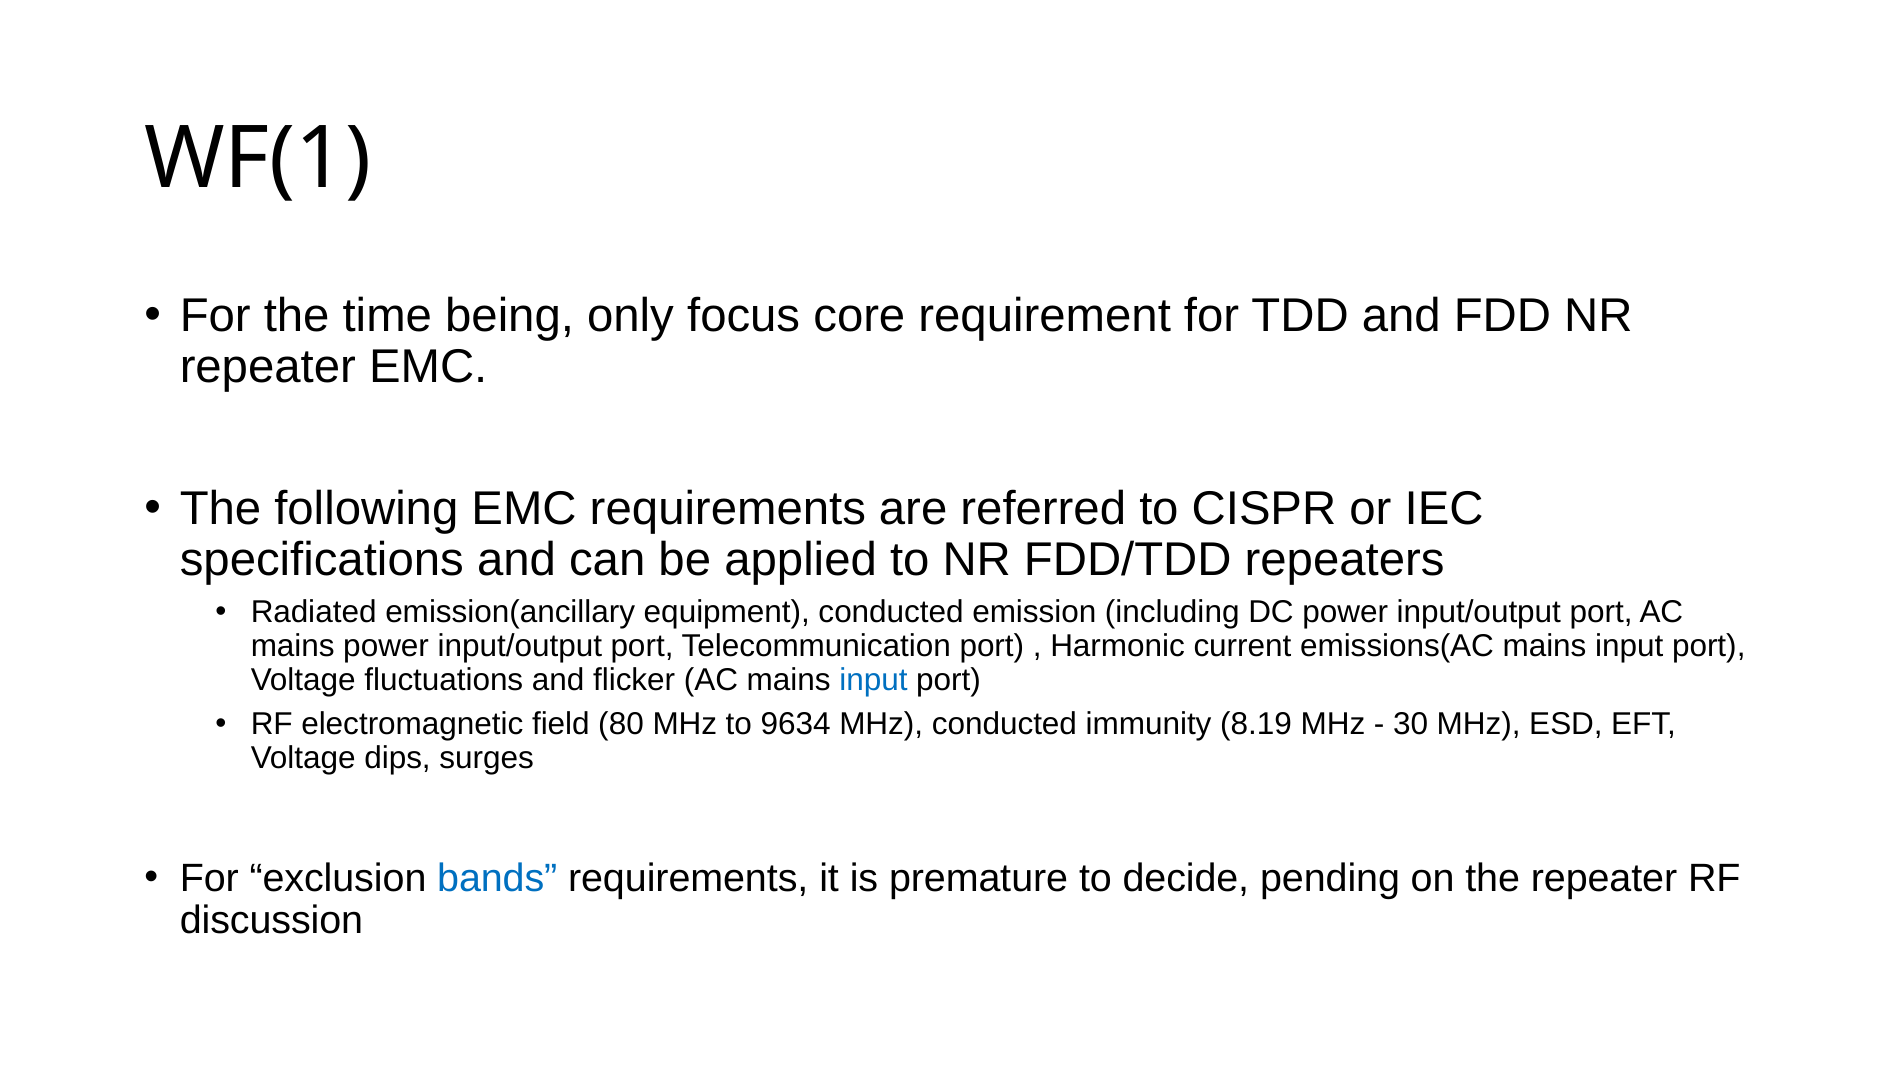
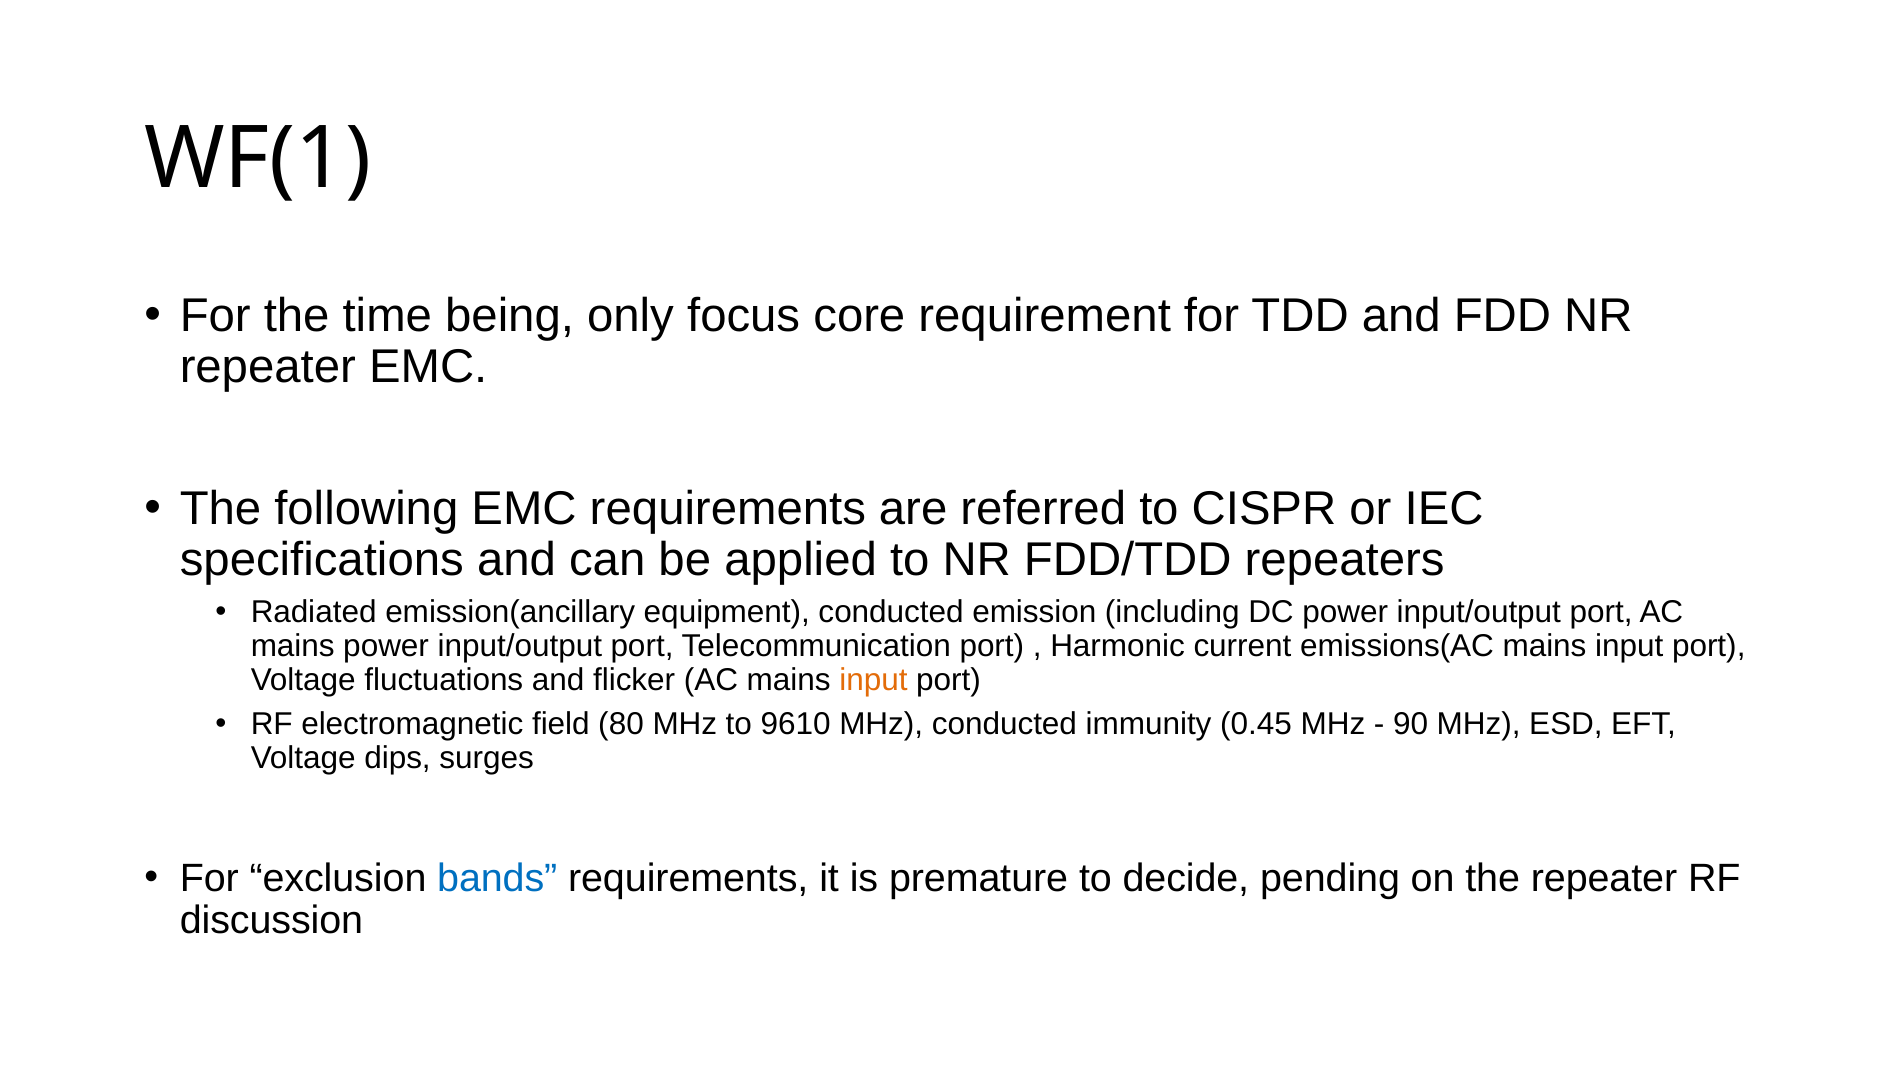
input at (873, 680) colour: blue -> orange
9634: 9634 -> 9610
8.19: 8.19 -> 0.45
30: 30 -> 90
